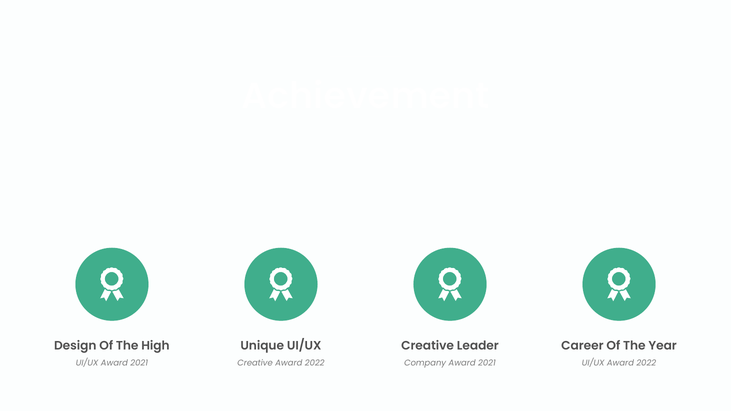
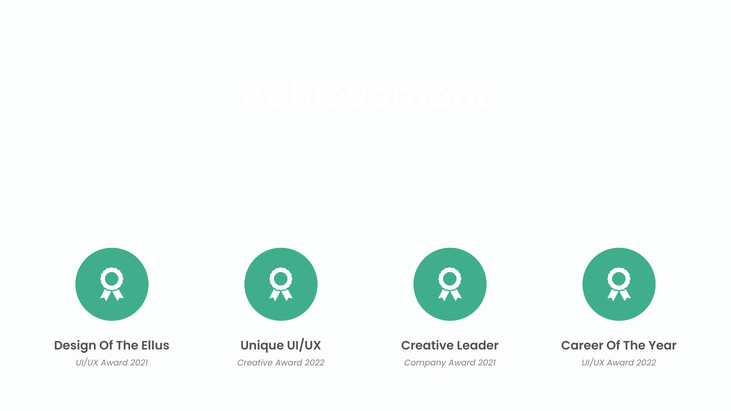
High: High -> Ellus
